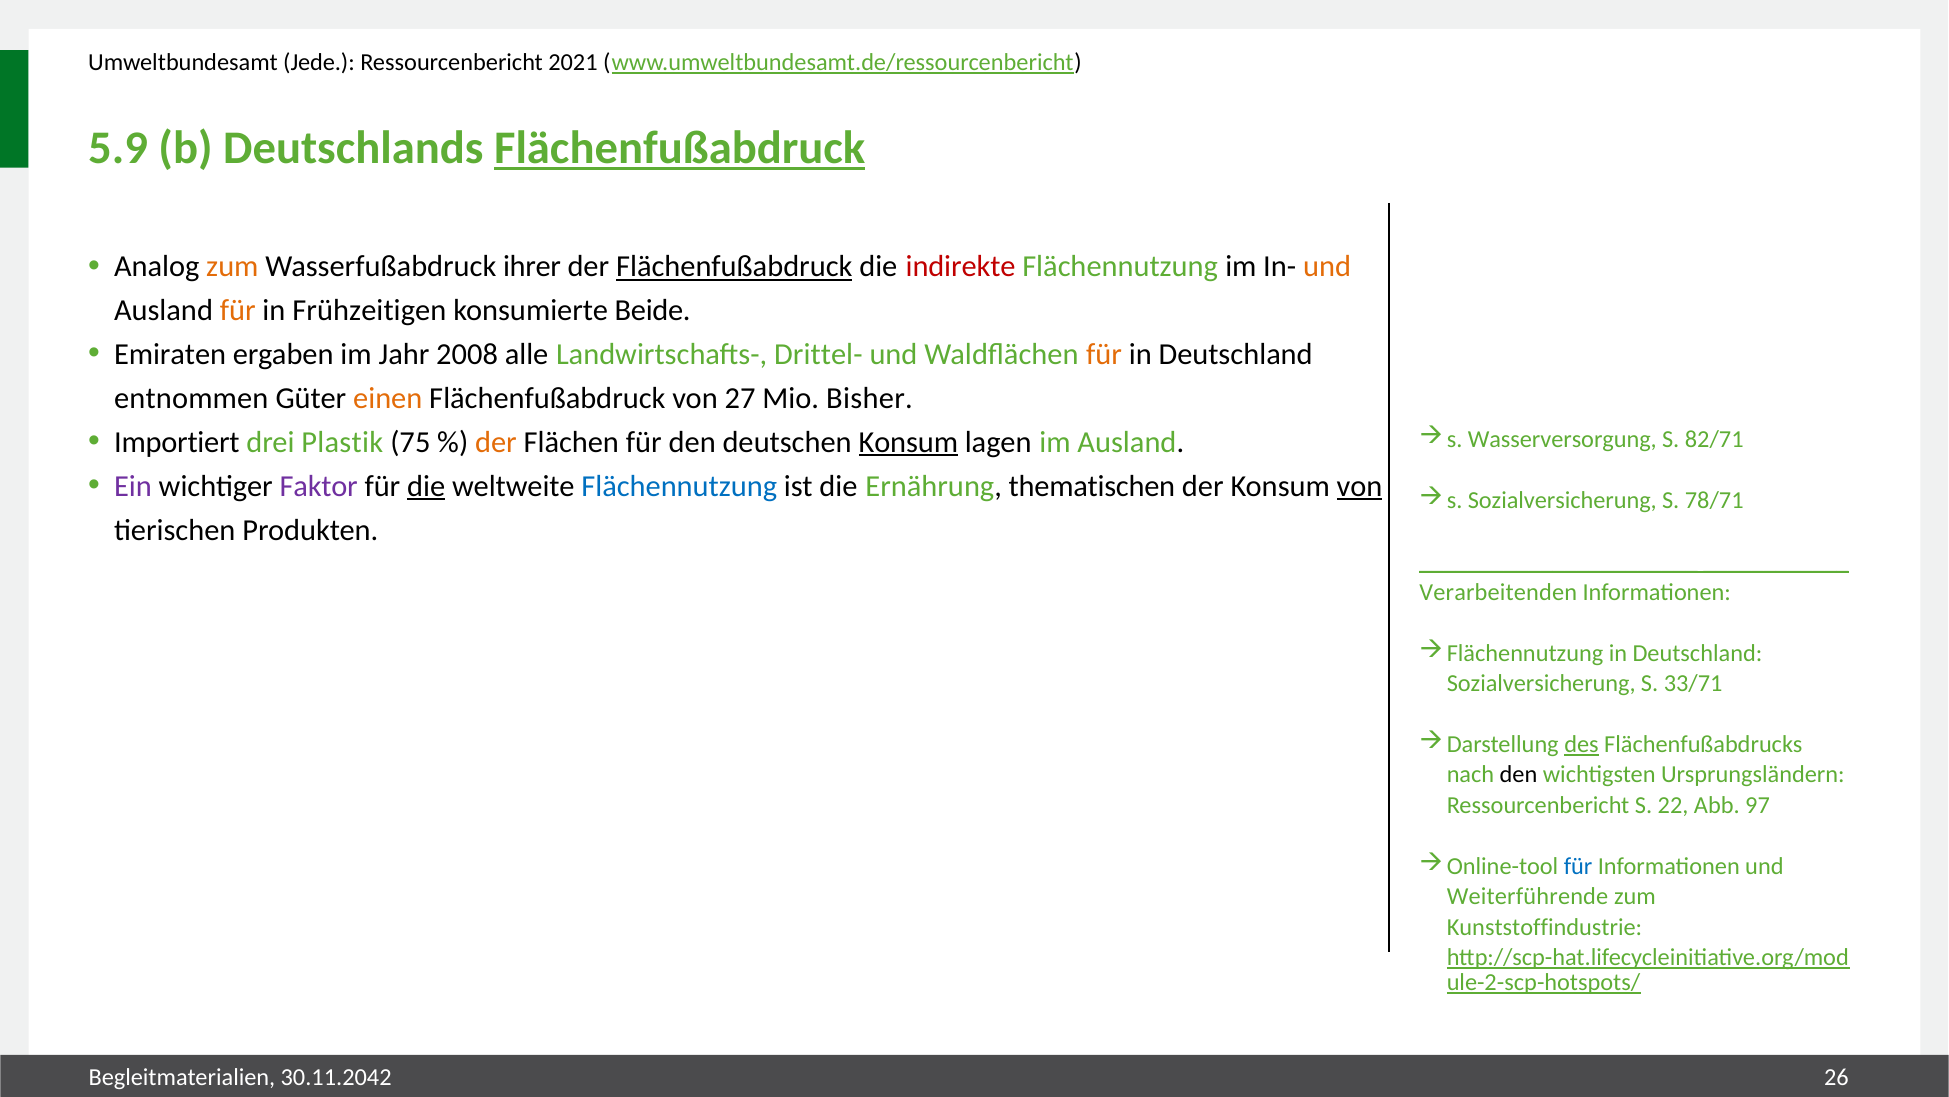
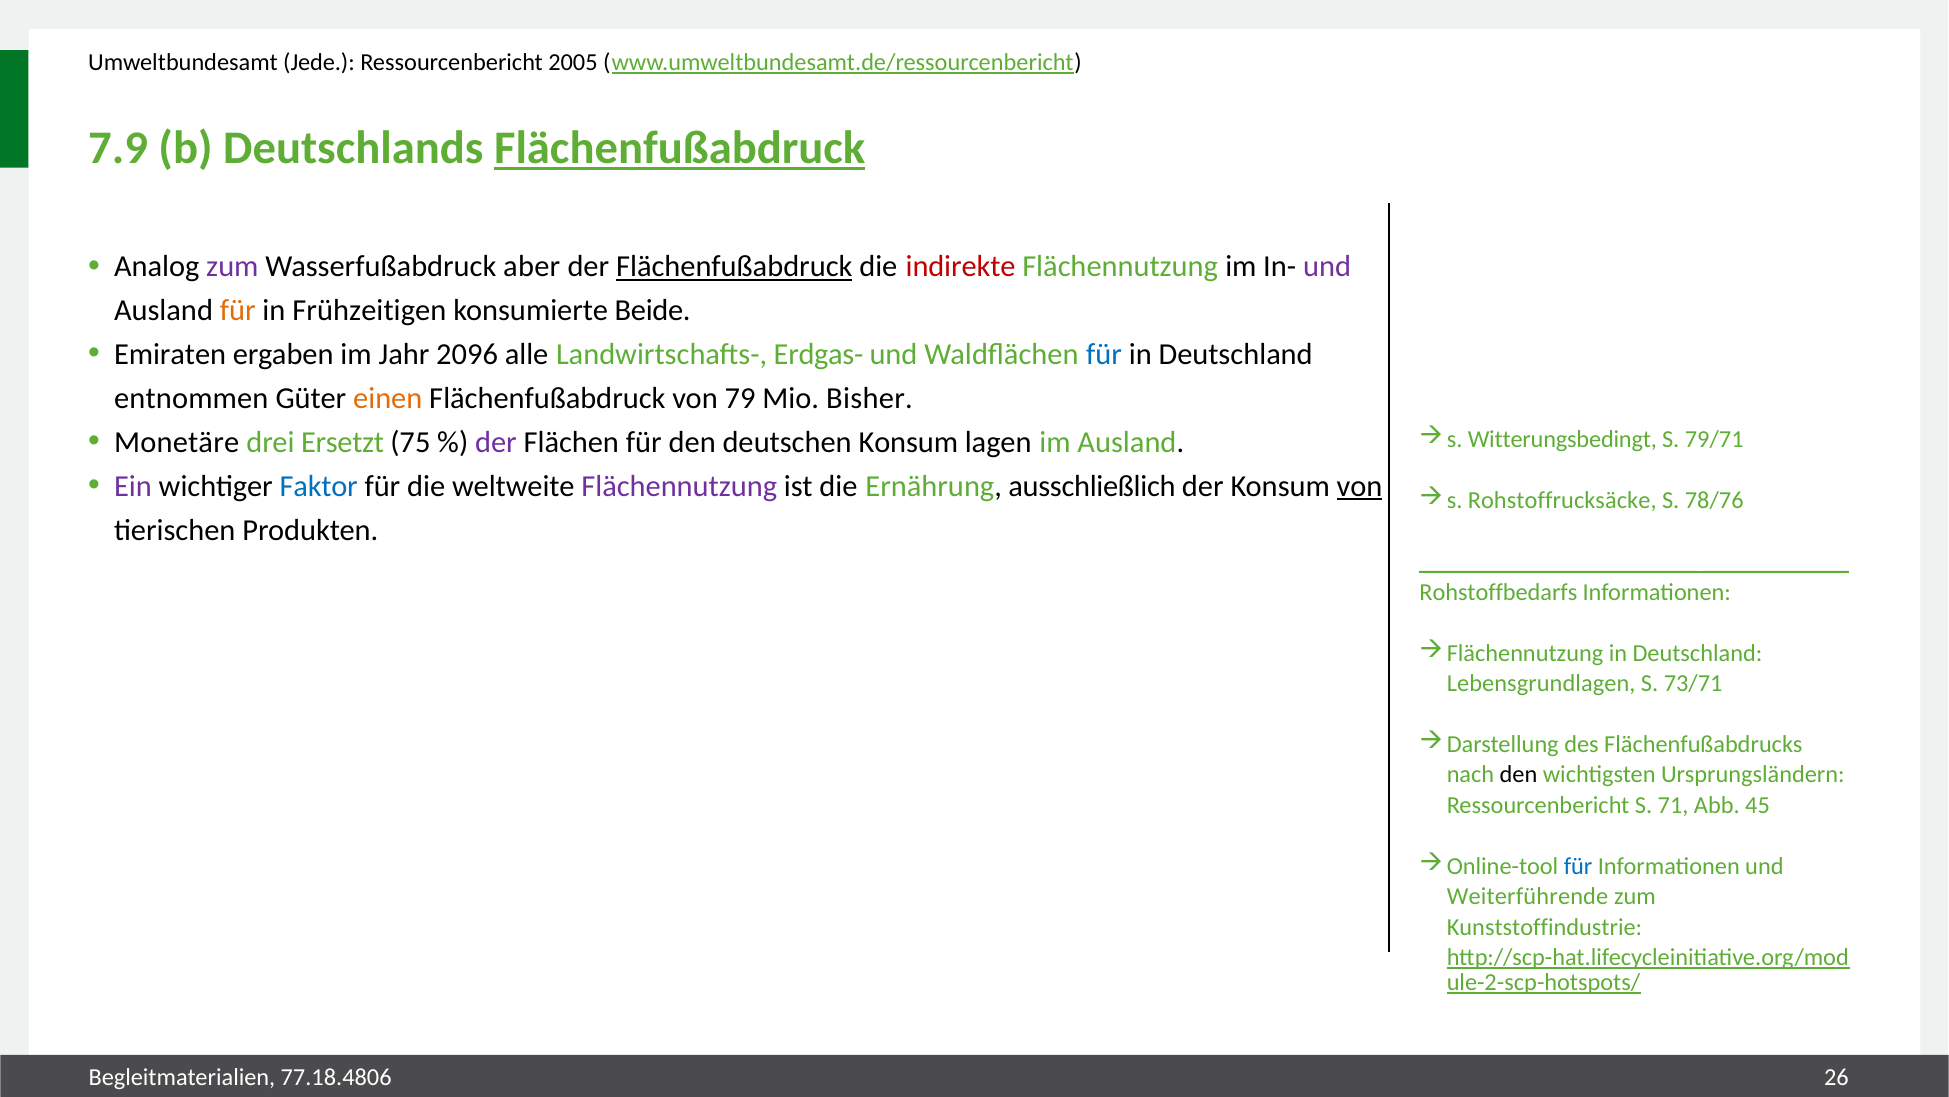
2021: 2021 -> 2005
5.9: 5.9 -> 7.9
zum at (232, 267) colour: orange -> purple
ihrer: ihrer -> aber
und at (1327, 267) colour: orange -> purple
2008: 2008 -> 2096
Drittel-: Drittel- -> Erdgas-
für at (1104, 354) colour: orange -> blue
27: 27 -> 79
Importiert: Importiert -> Monetäre
Plastik: Plastik -> Ersetzt
der at (496, 442) colour: orange -> purple
Konsum at (908, 442) underline: present -> none
Wasserversorgung: Wasserversorgung -> Witterungsbedingt
82/71: 82/71 -> 79/71
Faktor colour: purple -> blue
die at (426, 486) underline: present -> none
Flächennutzung at (679, 486) colour: blue -> purple
thematischen: thematischen -> ausschließlich
Sozialversicherung at (1562, 500): Sozialversicherung -> Rohstoffrucksäcke
78/71: 78/71 -> 78/76
Verarbeitenden: Verarbeitenden -> Rohstoffbedarfs
Sozialversicherung at (1541, 683): Sozialversicherung -> Lebensgrundlagen
33/71: 33/71 -> 73/71
des underline: present -> none
22: 22 -> 71
97: 97 -> 45
30.11.2042: 30.11.2042 -> 77.18.4806
